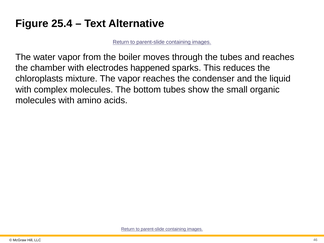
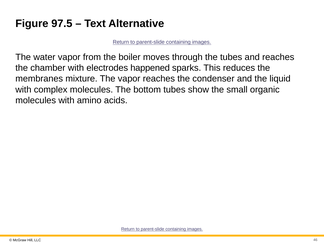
25.4: 25.4 -> 97.5
chloroplasts: chloroplasts -> membranes
